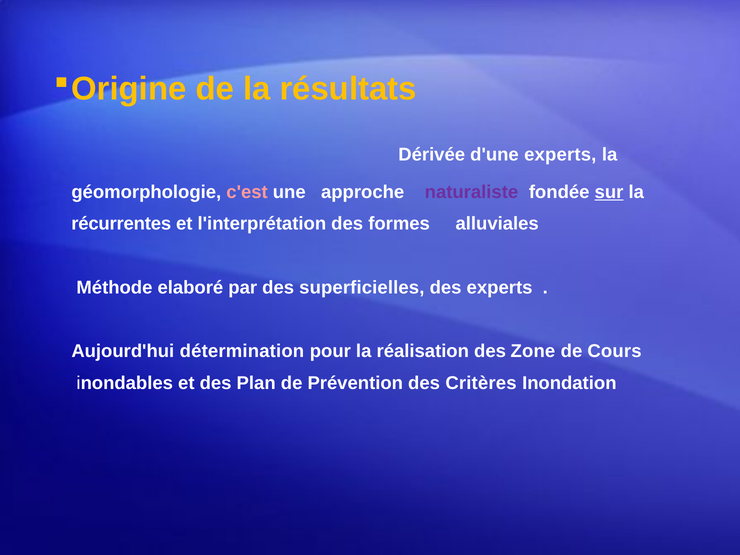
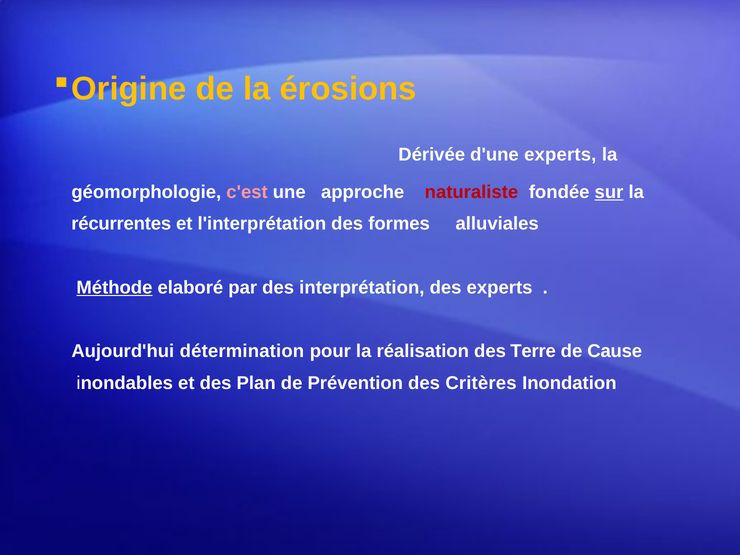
résultats: résultats -> érosions
naturaliste colour: purple -> red
Méthode underline: none -> present
superficielles: superficielles -> interprétation
Zone: Zone -> Terre
Cours: Cours -> Cause
